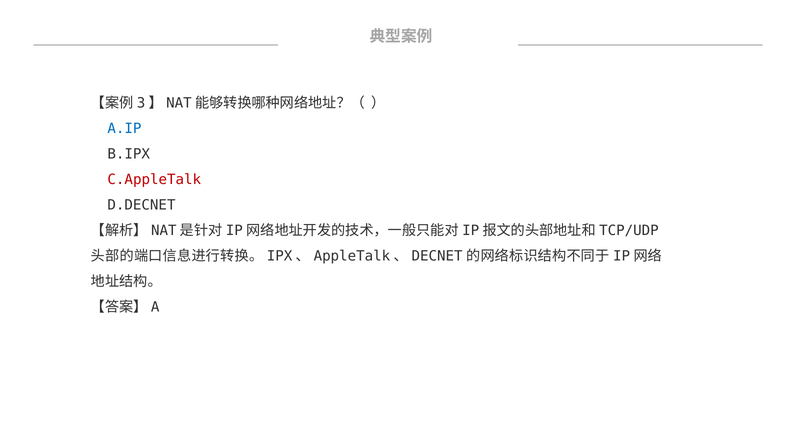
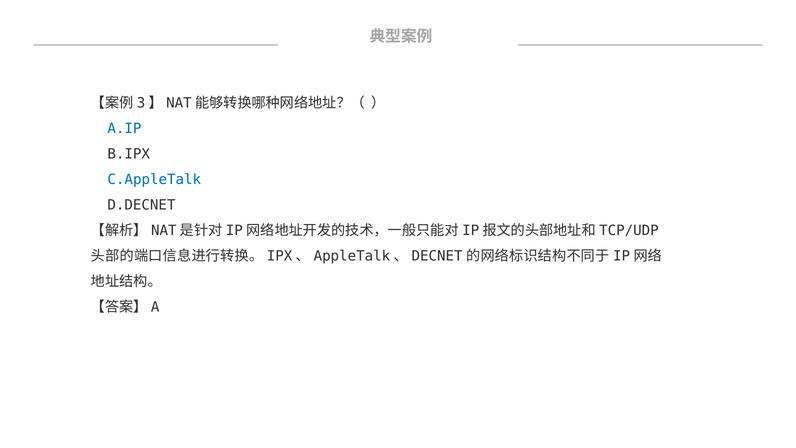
C.AppleTalk colour: red -> blue
